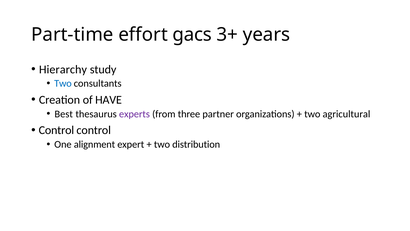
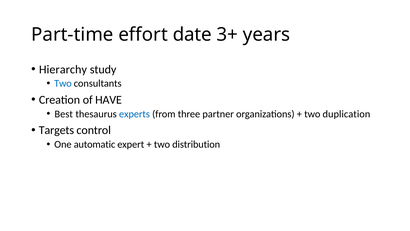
gacs: gacs -> date
experts colour: purple -> blue
agricultural: agricultural -> duplication
Control at (56, 130): Control -> Targets
alignment: alignment -> automatic
